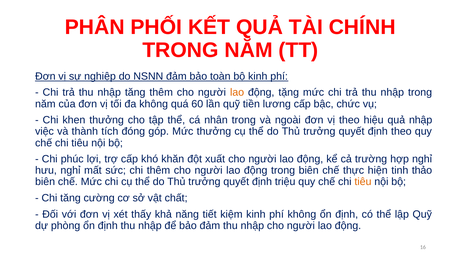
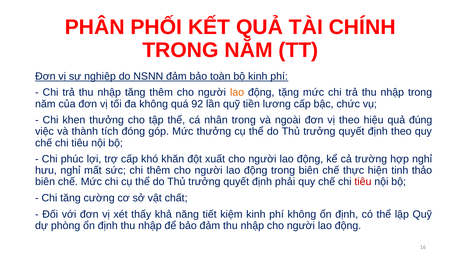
60: 60 -> 92
quả nhập: nhập -> đúng
triệu: triệu -> phải
tiêu at (363, 182) colour: orange -> red
